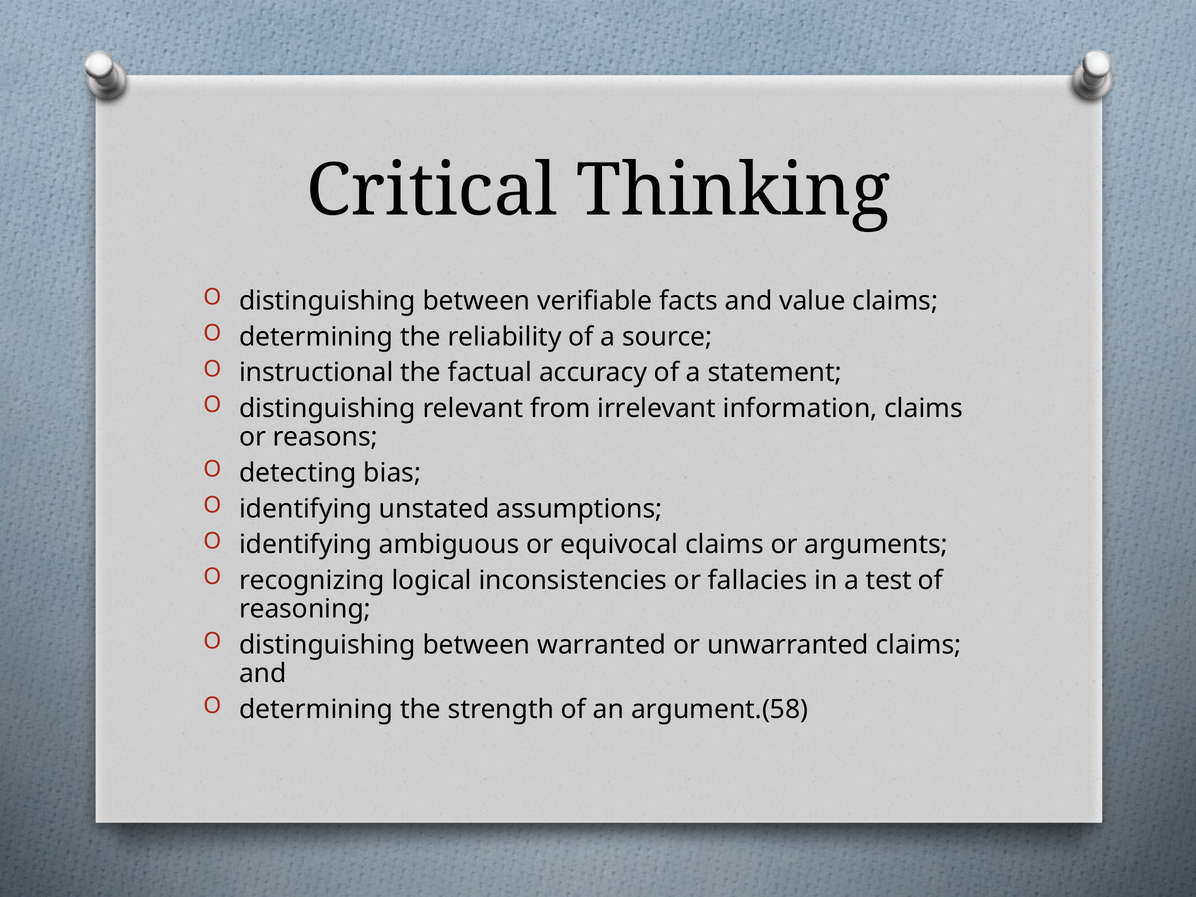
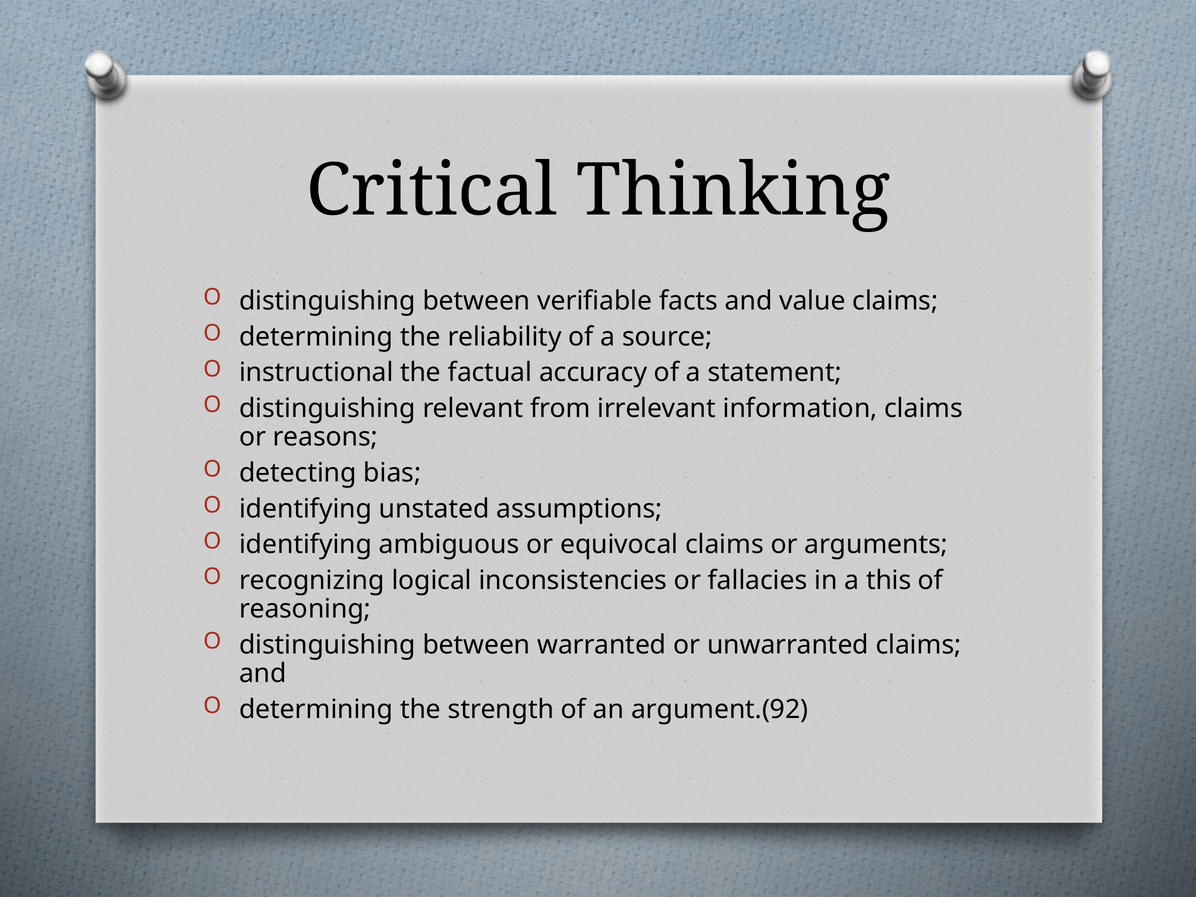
test: test -> this
argument.(58: argument.(58 -> argument.(92
